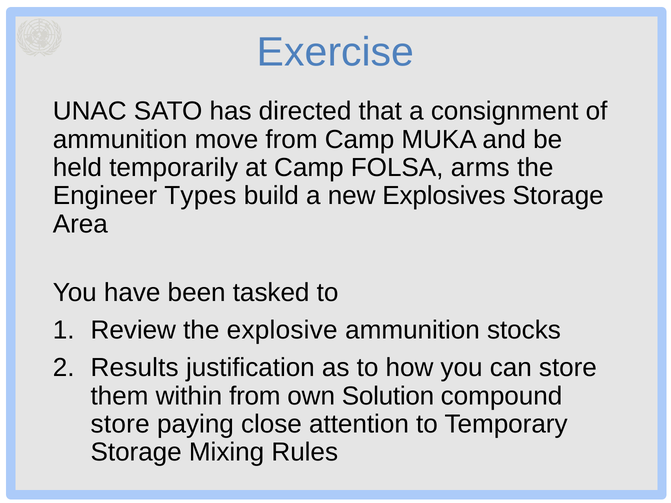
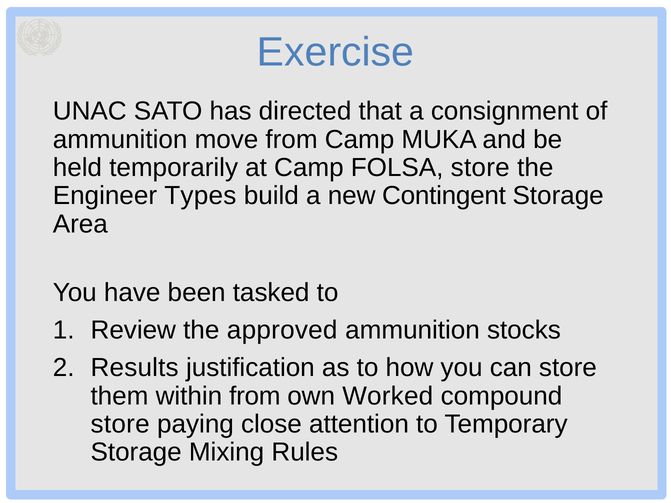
FOLSA arms: arms -> store
Explosives: Explosives -> Contingent
explosive: explosive -> approved
Solution: Solution -> Worked
